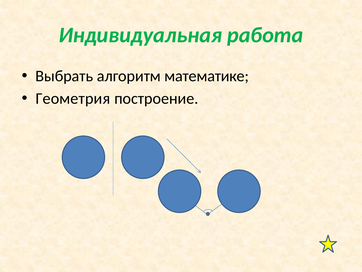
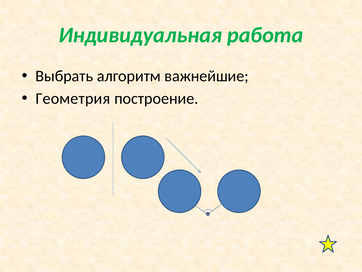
математике: математике -> важнейшие
